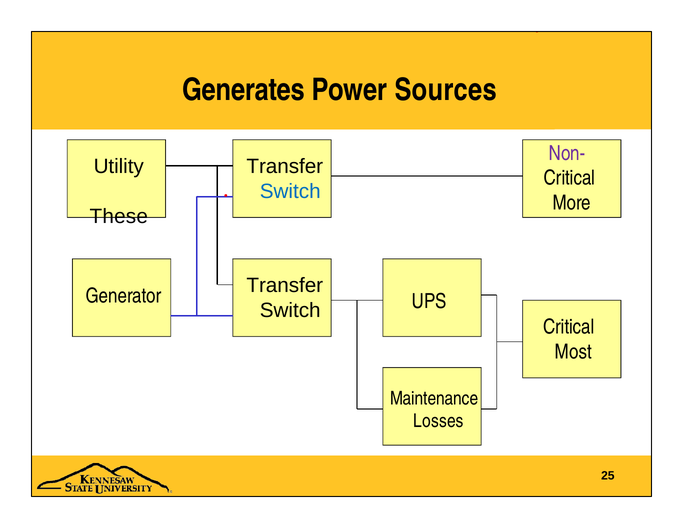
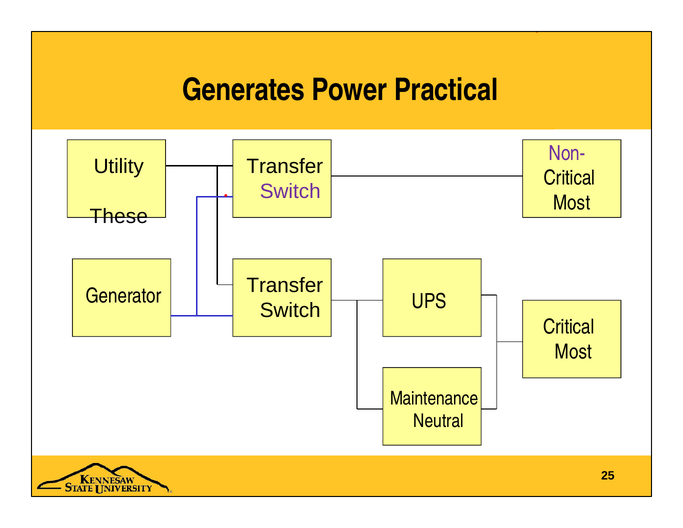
Sources: Sources -> Practical
Switch at (290, 191) colour: blue -> purple
More at (572, 203): More -> Most
Losses: Losses -> Neutral
